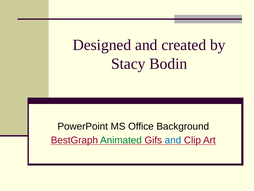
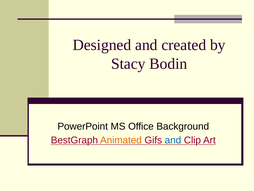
Animated colour: green -> orange
